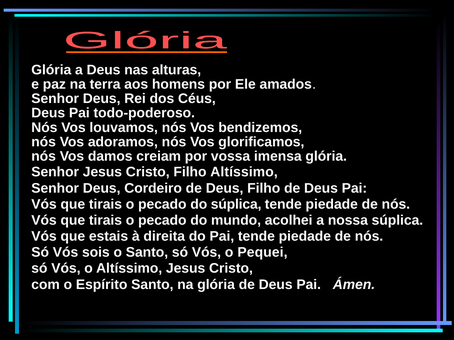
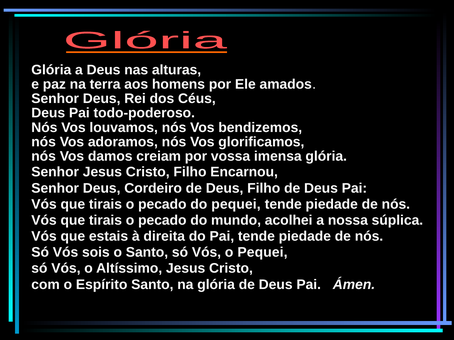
Filho Altíssimo: Altíssimo -> Encarnou
do súplica: súplica -> pequei
